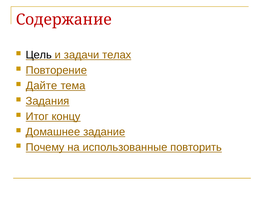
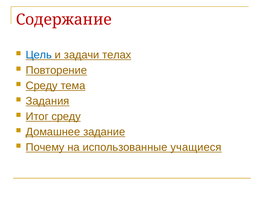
Цель colour: black -> blue
Дайте at (42, 86): Дайте -> Среду
Итог концу: концу -> среду
повторить: повторить -> учащиеся
